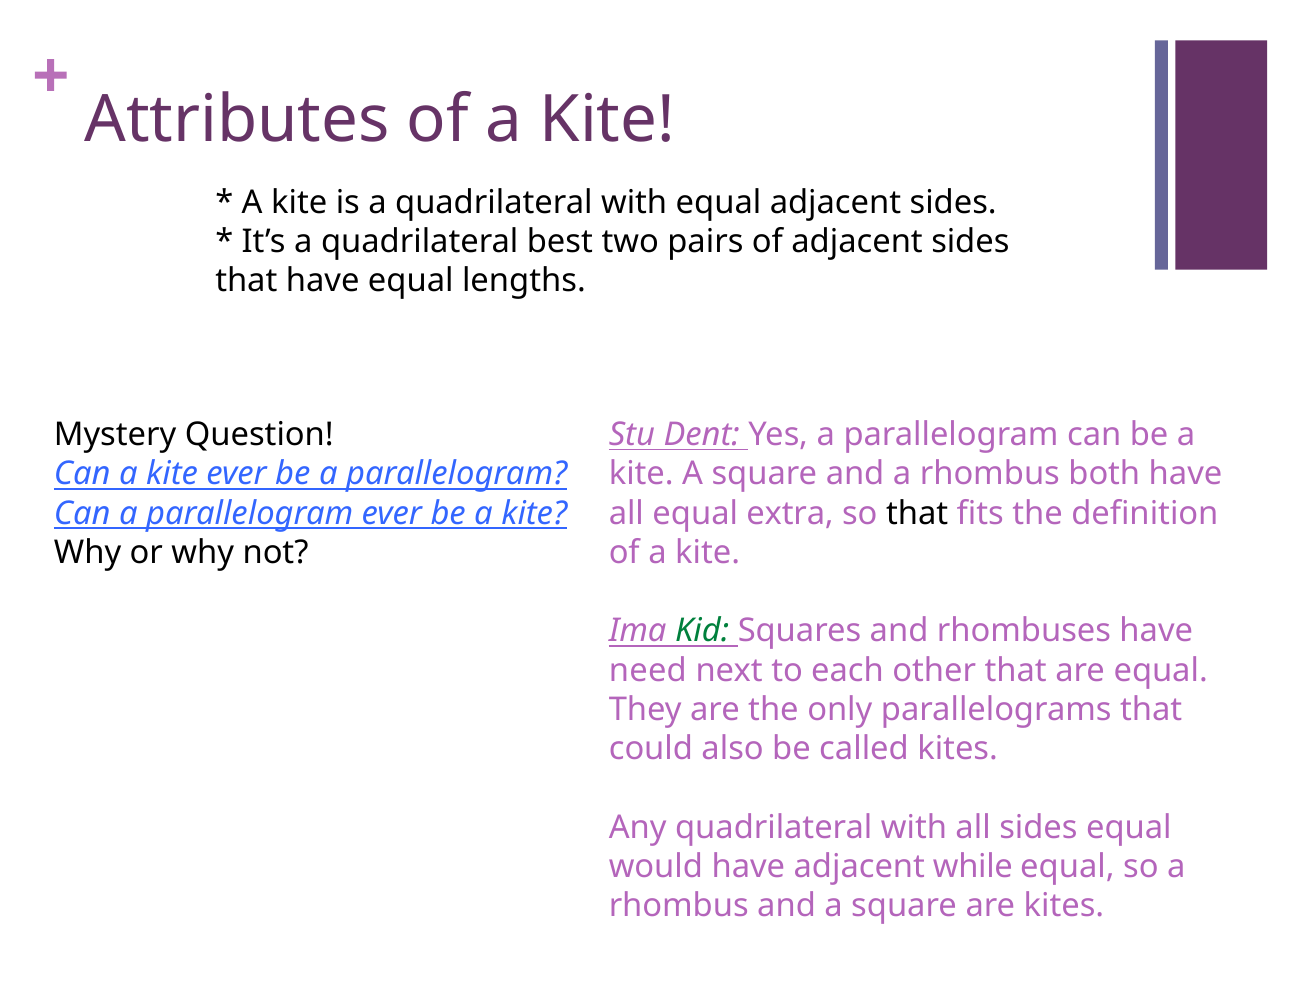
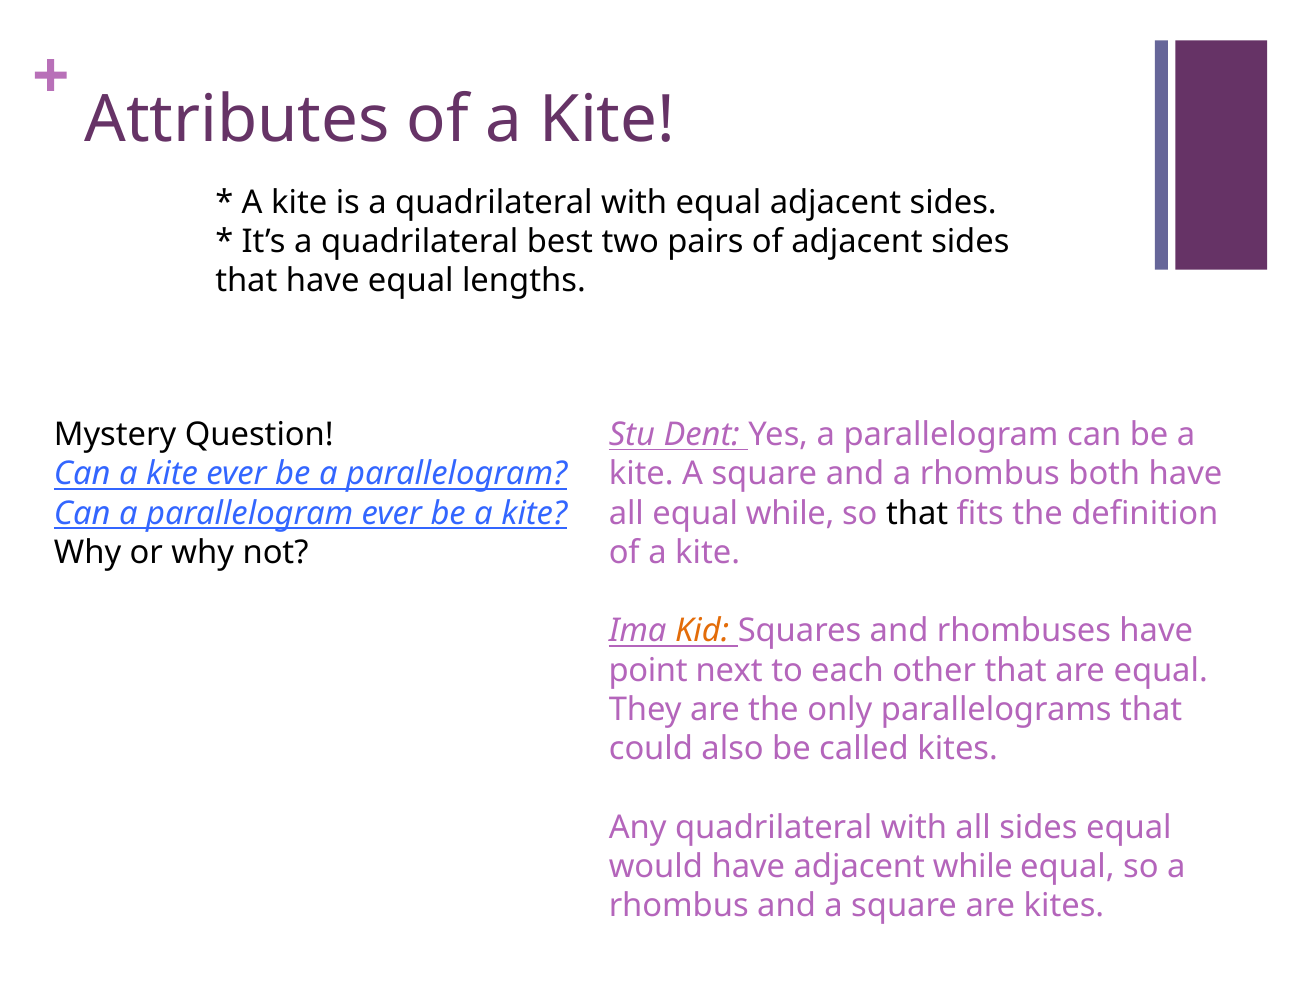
equal extra: extra -> while
Kid colour: green -> orange
need: need -> point
